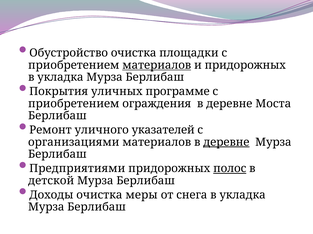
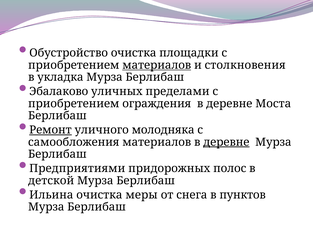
и придорожных: придорожных -> столкновения
Покрытия: Покрытия -> Эбалаково
программе: программе -> пределами
Ремонт underline: none -> present
указателей: указателей -> молодняка
организациями: организациями -> самообложения
полос underline: present -> none
Доходы: Доходы -> Ильина
снега в укладка: укладка -> пунктов
